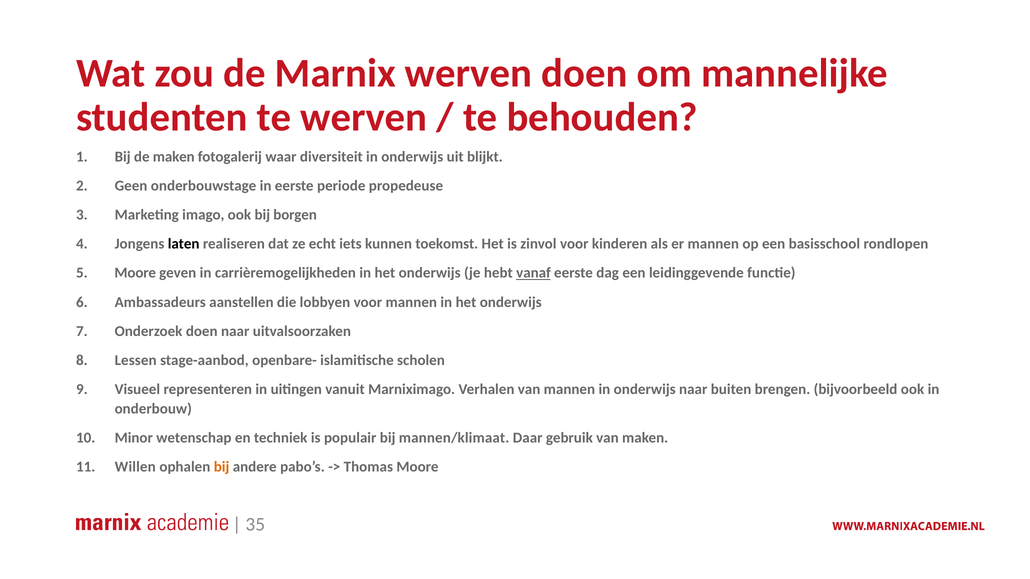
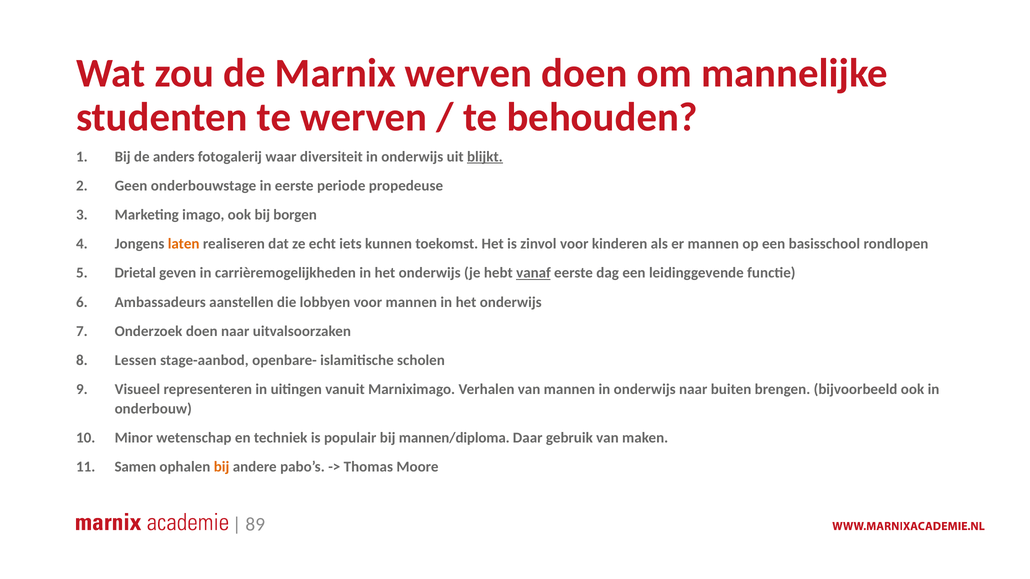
de maken: maken -> anders
blijkt underline: none -> present
laten colour: black -> orange
Moore at (135, 273): Moore -> Drietal
mannen/klimaat: mannen/klimaat -> mannen/diploma
Willen: Willen -> Samen
35: 35 -> 89
